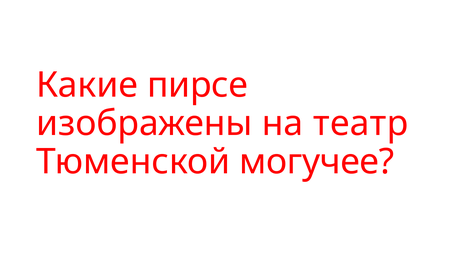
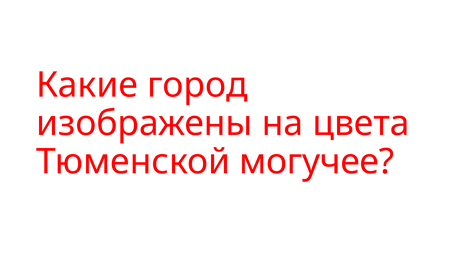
пирсе: пирсе -> город
театр: театр -> цвета
